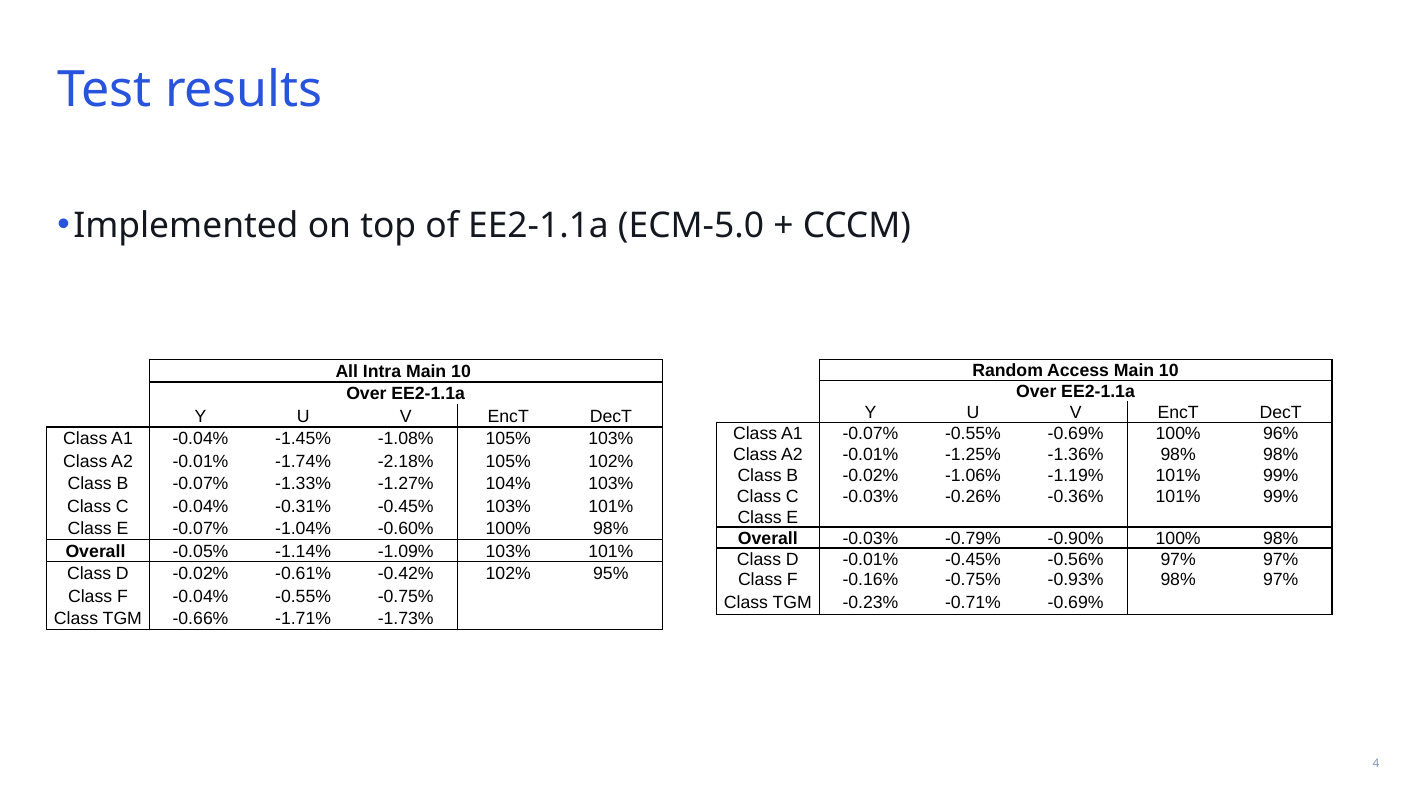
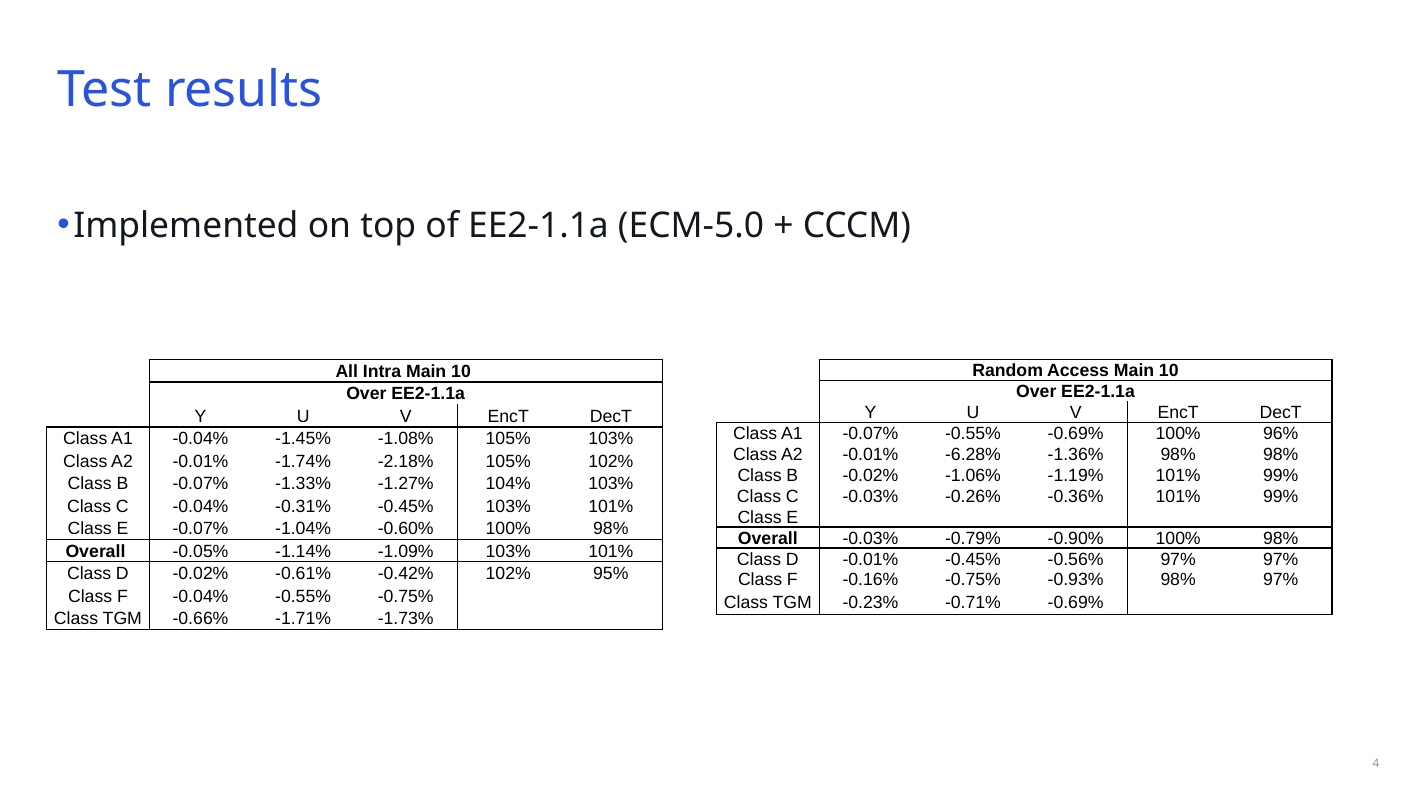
-1.25%: -1.25% -> -6.28%
